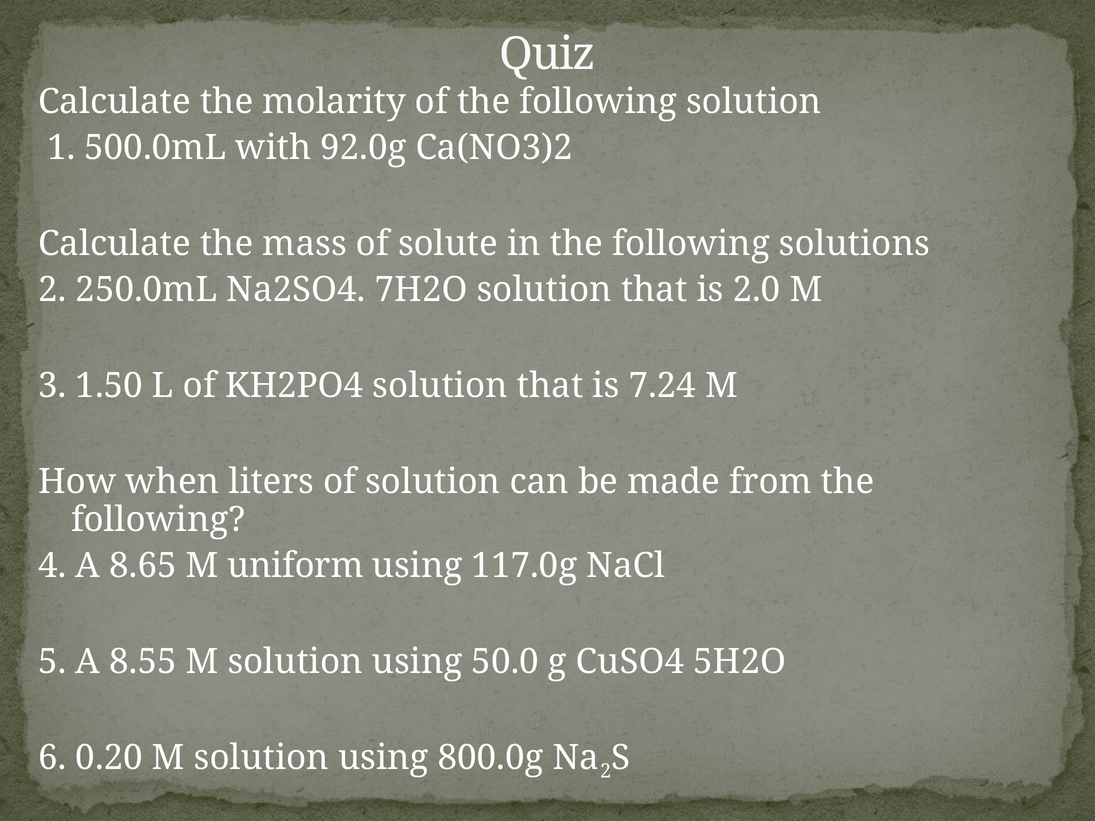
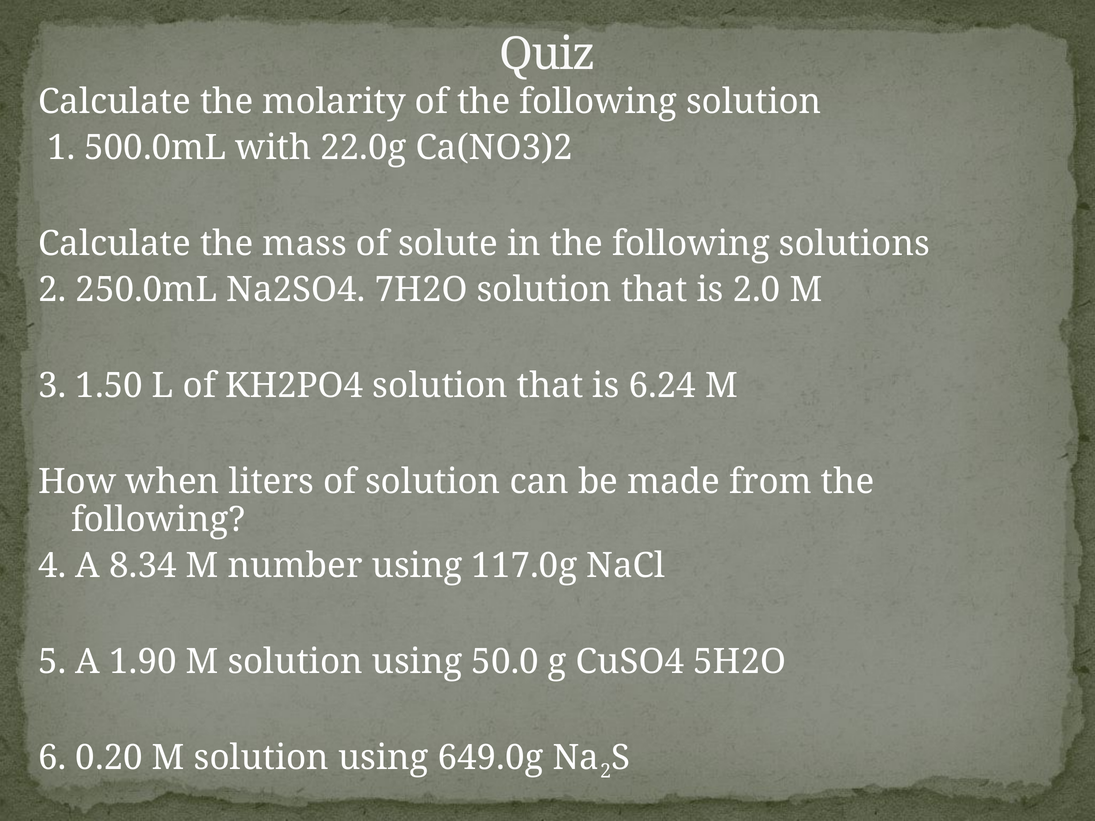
92.0g: 92.0g -> 22.0g
7.24: 7.24 -> 6.24
8.65: 8.65 -> 8.34
uniform: uniform -> number
8.55: 8.55 -> 1.90
800.0g: 800.0g -> 649.0g
